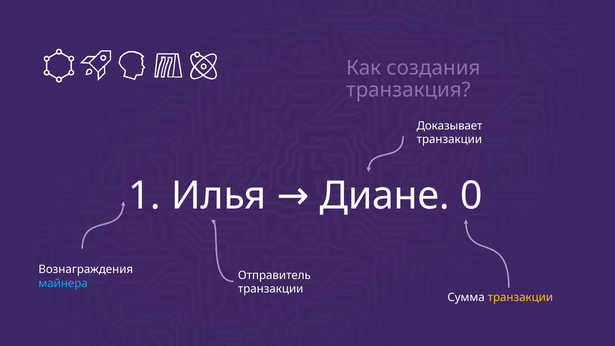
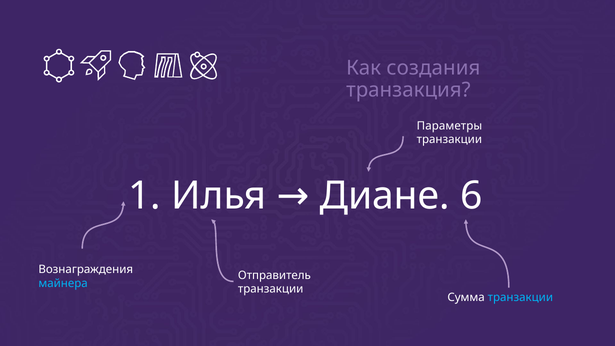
Доказывает: Доказывает -> Параметры
0: 0 -> 6
транзакции at (520, 298) colour: yellow -> light blue
